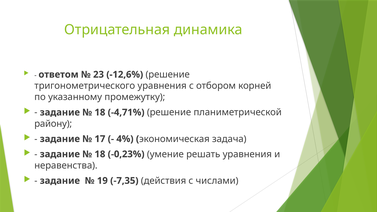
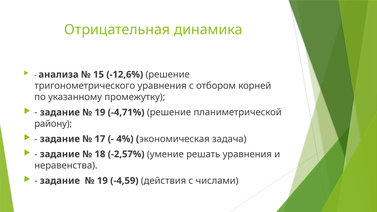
ответом: ответом -> анализа
23: 23 -> 15
18 at (100, 112): 18 -> 19
-0,23%: -0,23% -> -2,57%
-7,35: -7,35 -> -4,59
